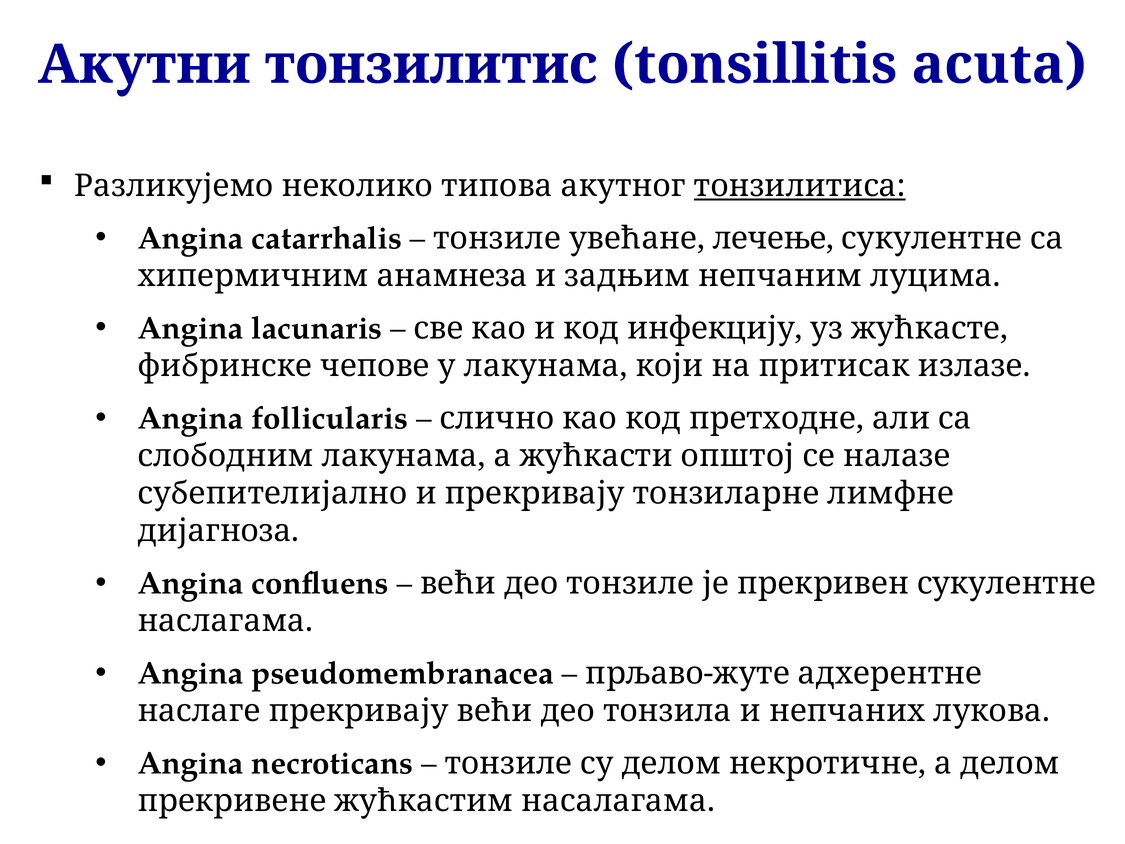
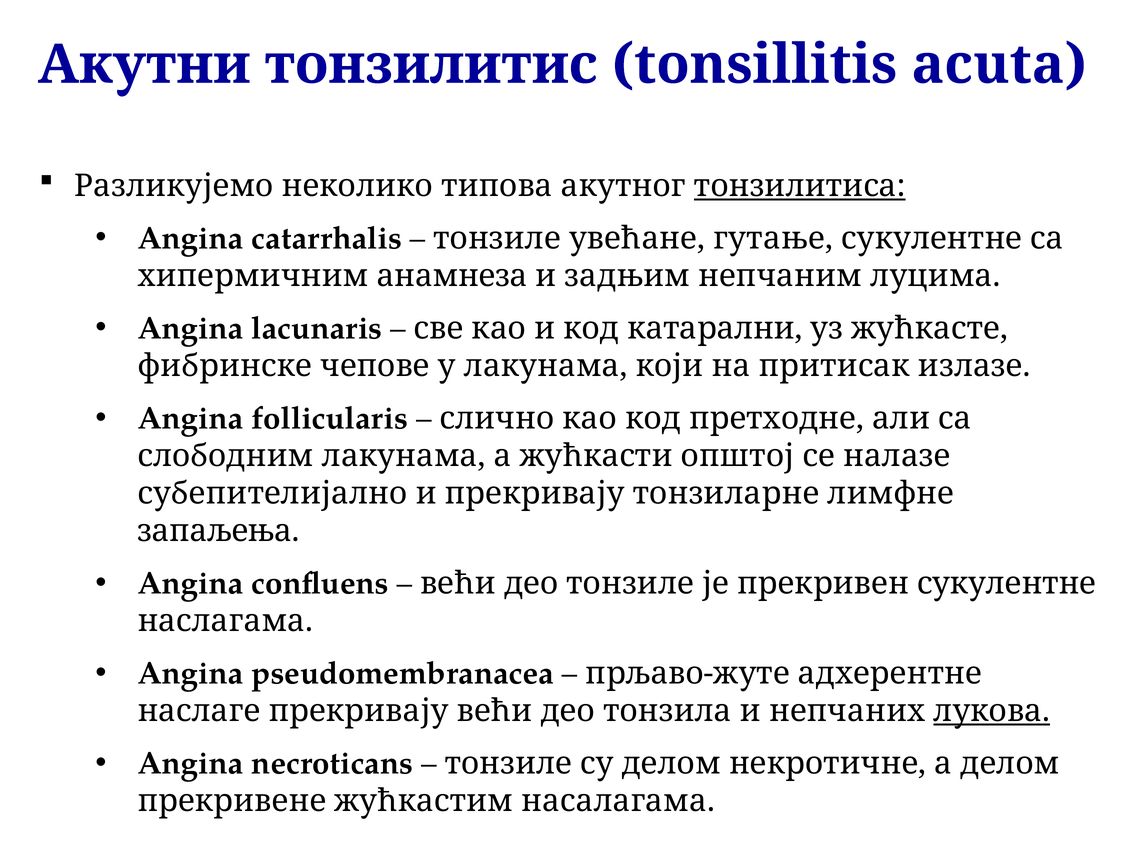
лечење: лечење -> гутање
инфекцију: инфекцију -> катарални
дијагноза: дијагноза -> запаљења
лукова underline: none -> present
